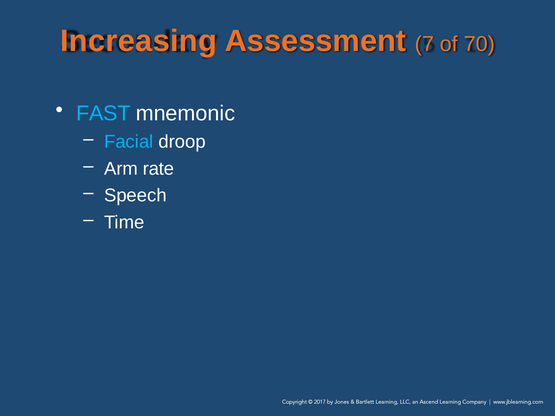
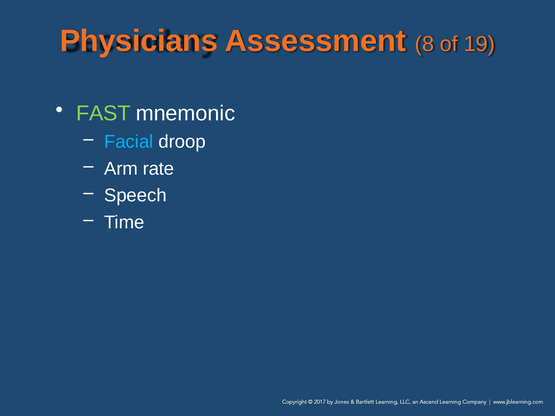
Increasing: Increasing -> Physicians
7: 7 -> 8
70: 70 -> 19
FAST colour: light blue -> light green
